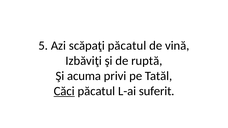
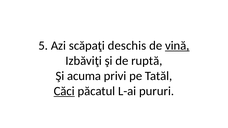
scăpaţi păcatul: păcatul -> deschis
vină underline: none -> present
suferit: suferit -> pururi
